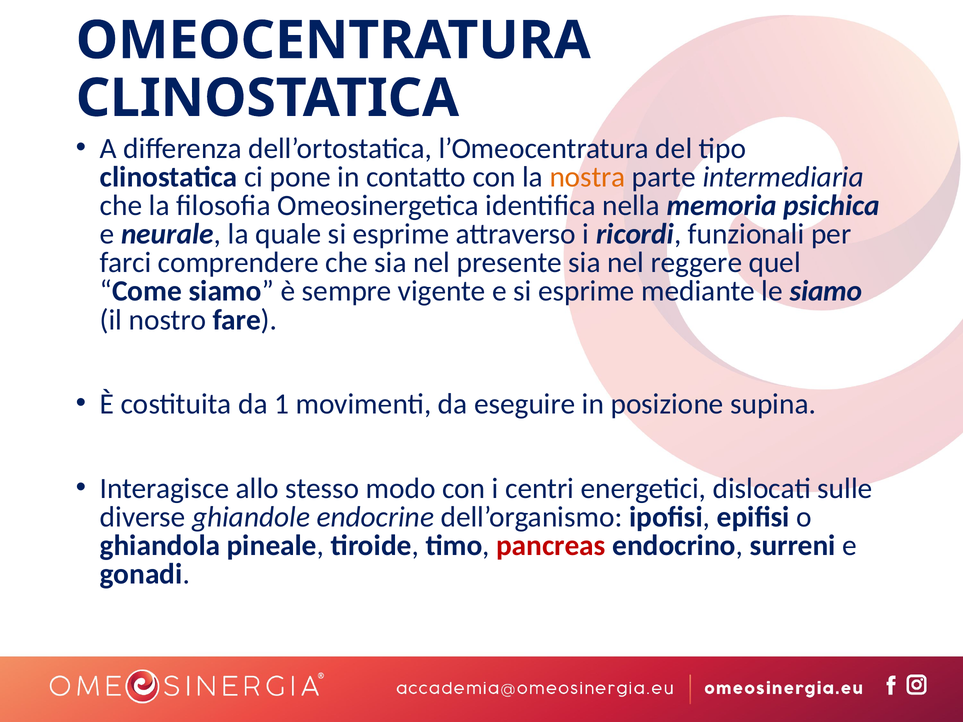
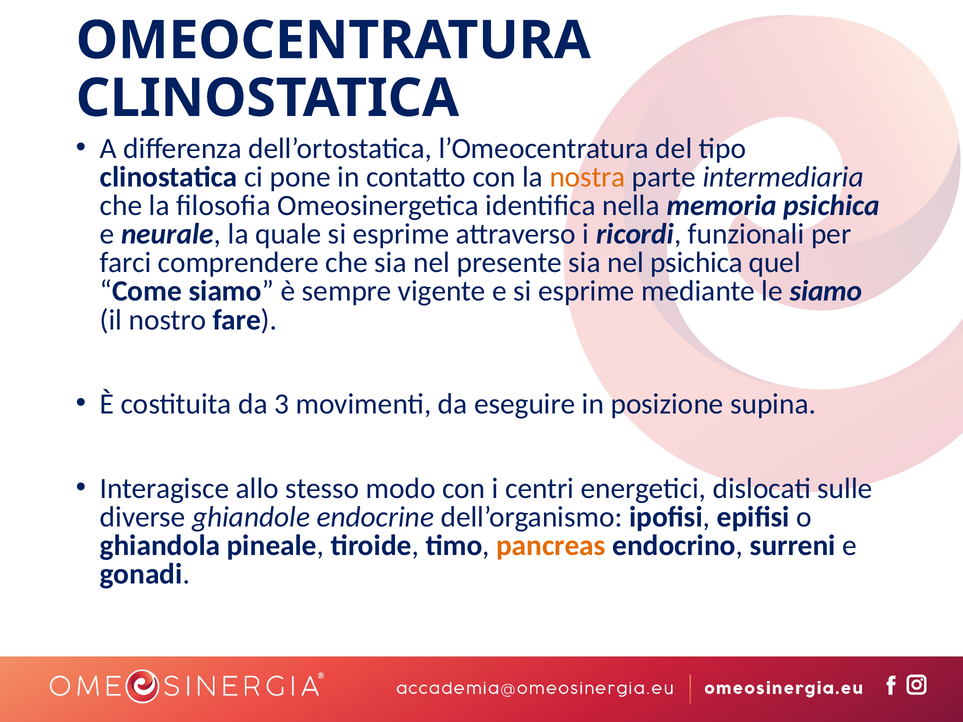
nel reggere: reggere -> psichica
1: 1 -> 3
pancreas colour: red -> orange
